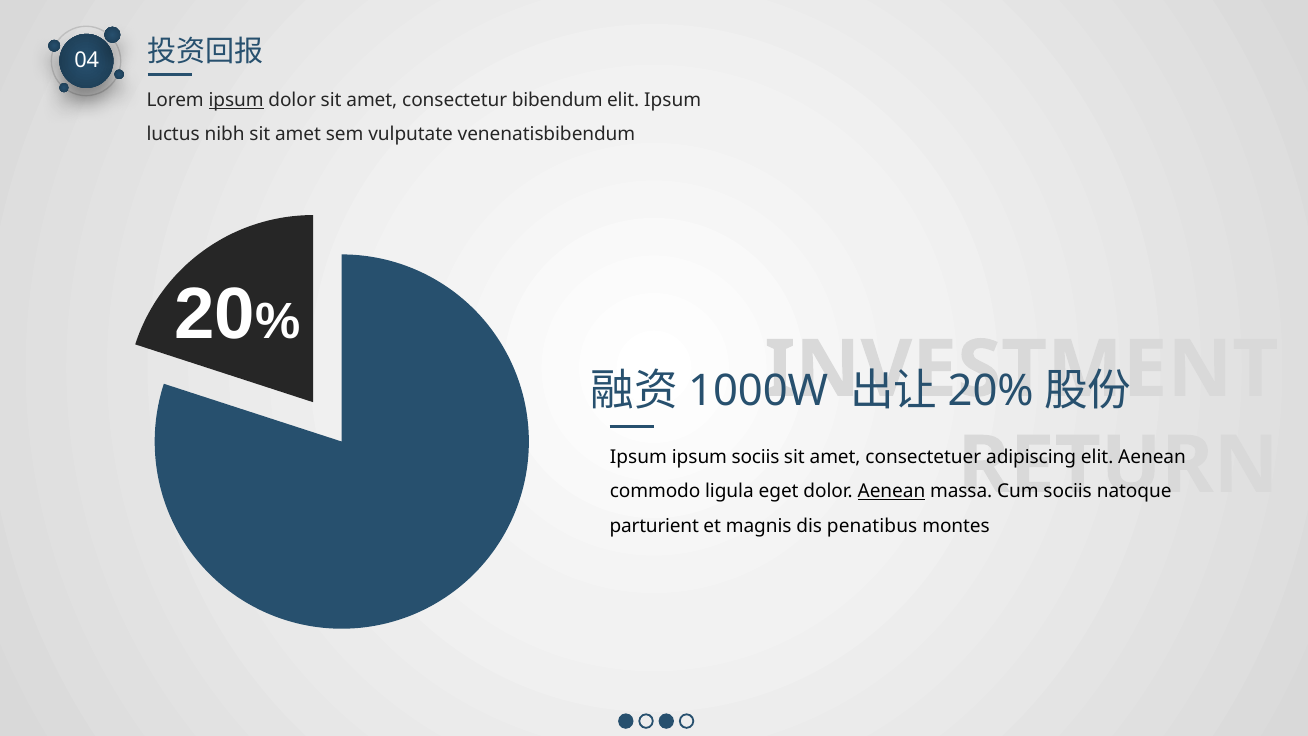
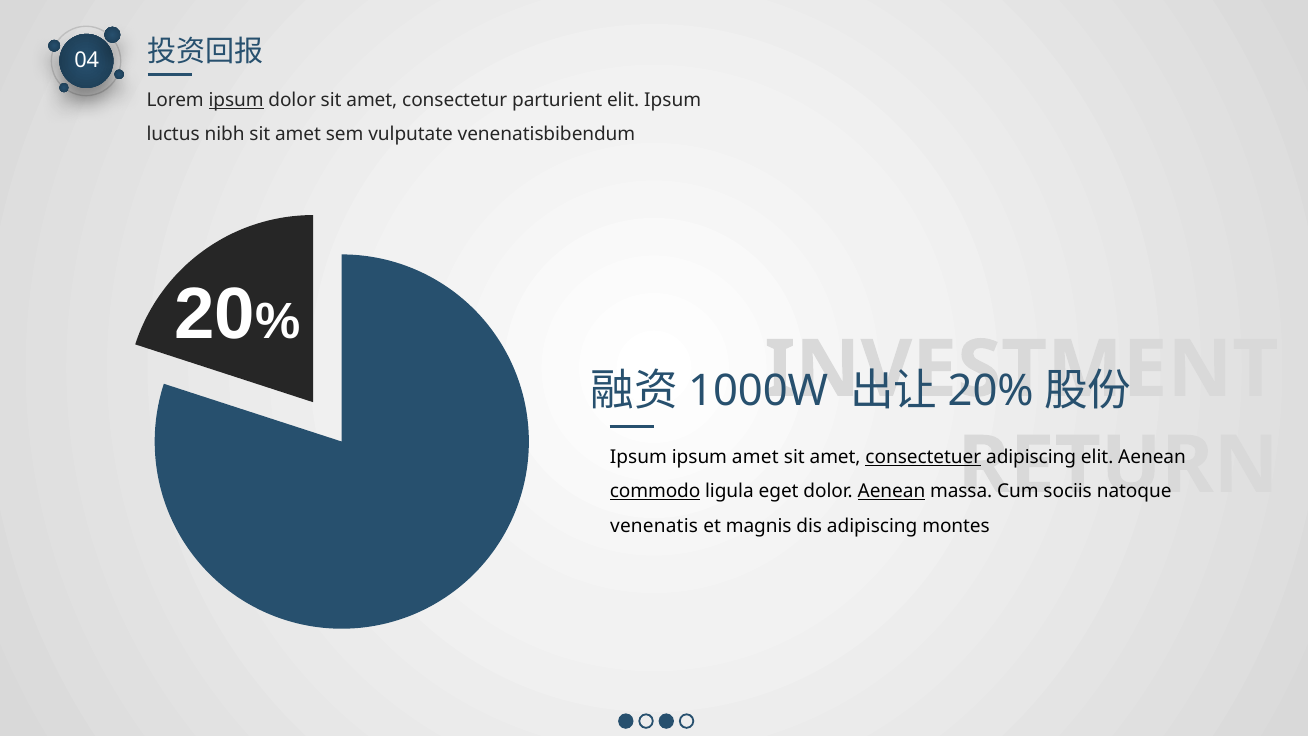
bibendum: bibendum -> parturient
ipsum sociis: sociis -> amet
consectetuer underline: none -> present
commodo underline: none -> present
parturient: parturient -> venenatis
dis penatibus: penatibus -> adipiscing
